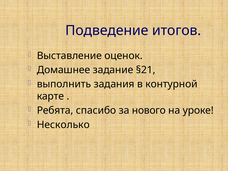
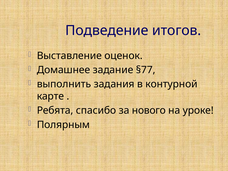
§21: §21 -> §77
Несколько: Несколько -> Полярным
